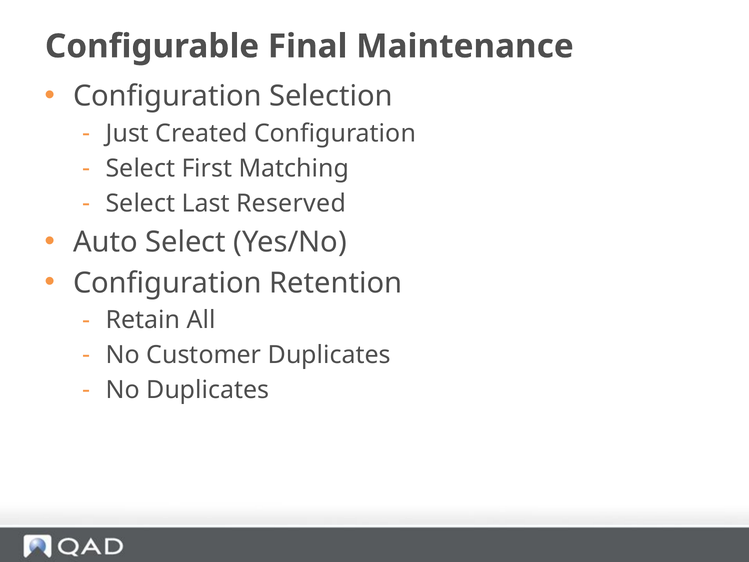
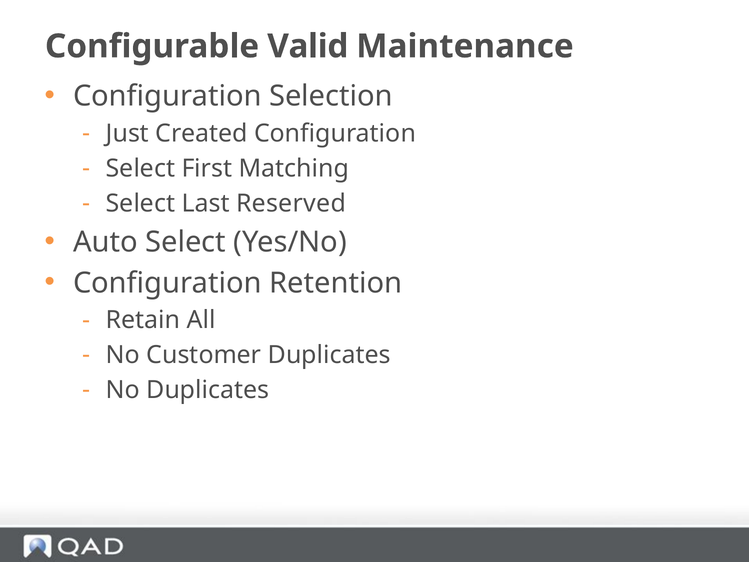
Final: Final -> Valid
